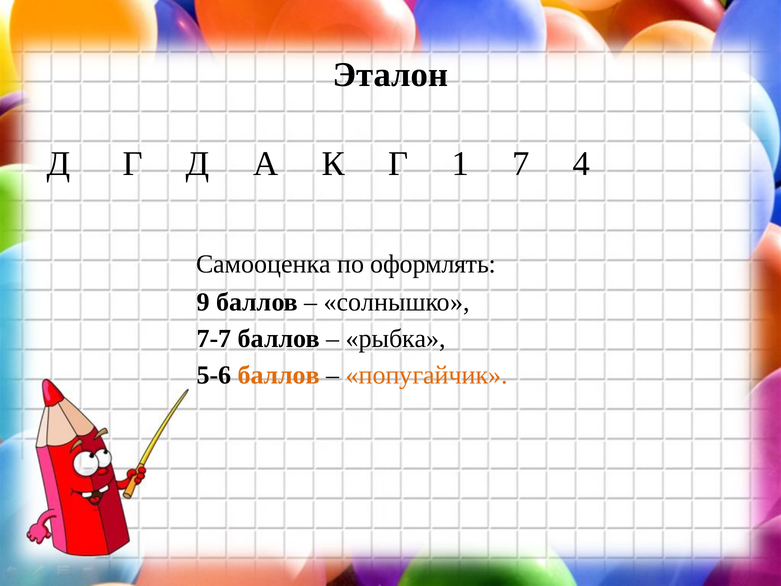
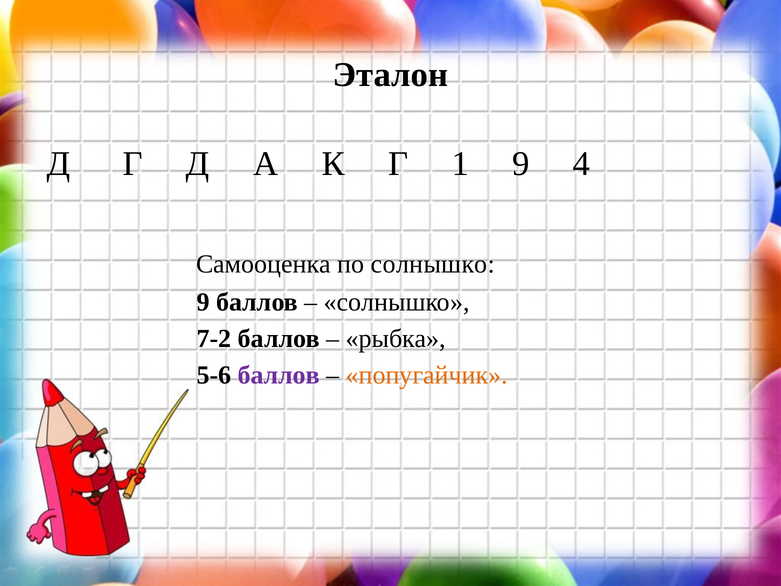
1 7: 7 -> 9
по оформлять: оформлять -> солнышко
7-7: 7-7 -> 7-2
баллов at (279, 375) colour: orange -> purple
